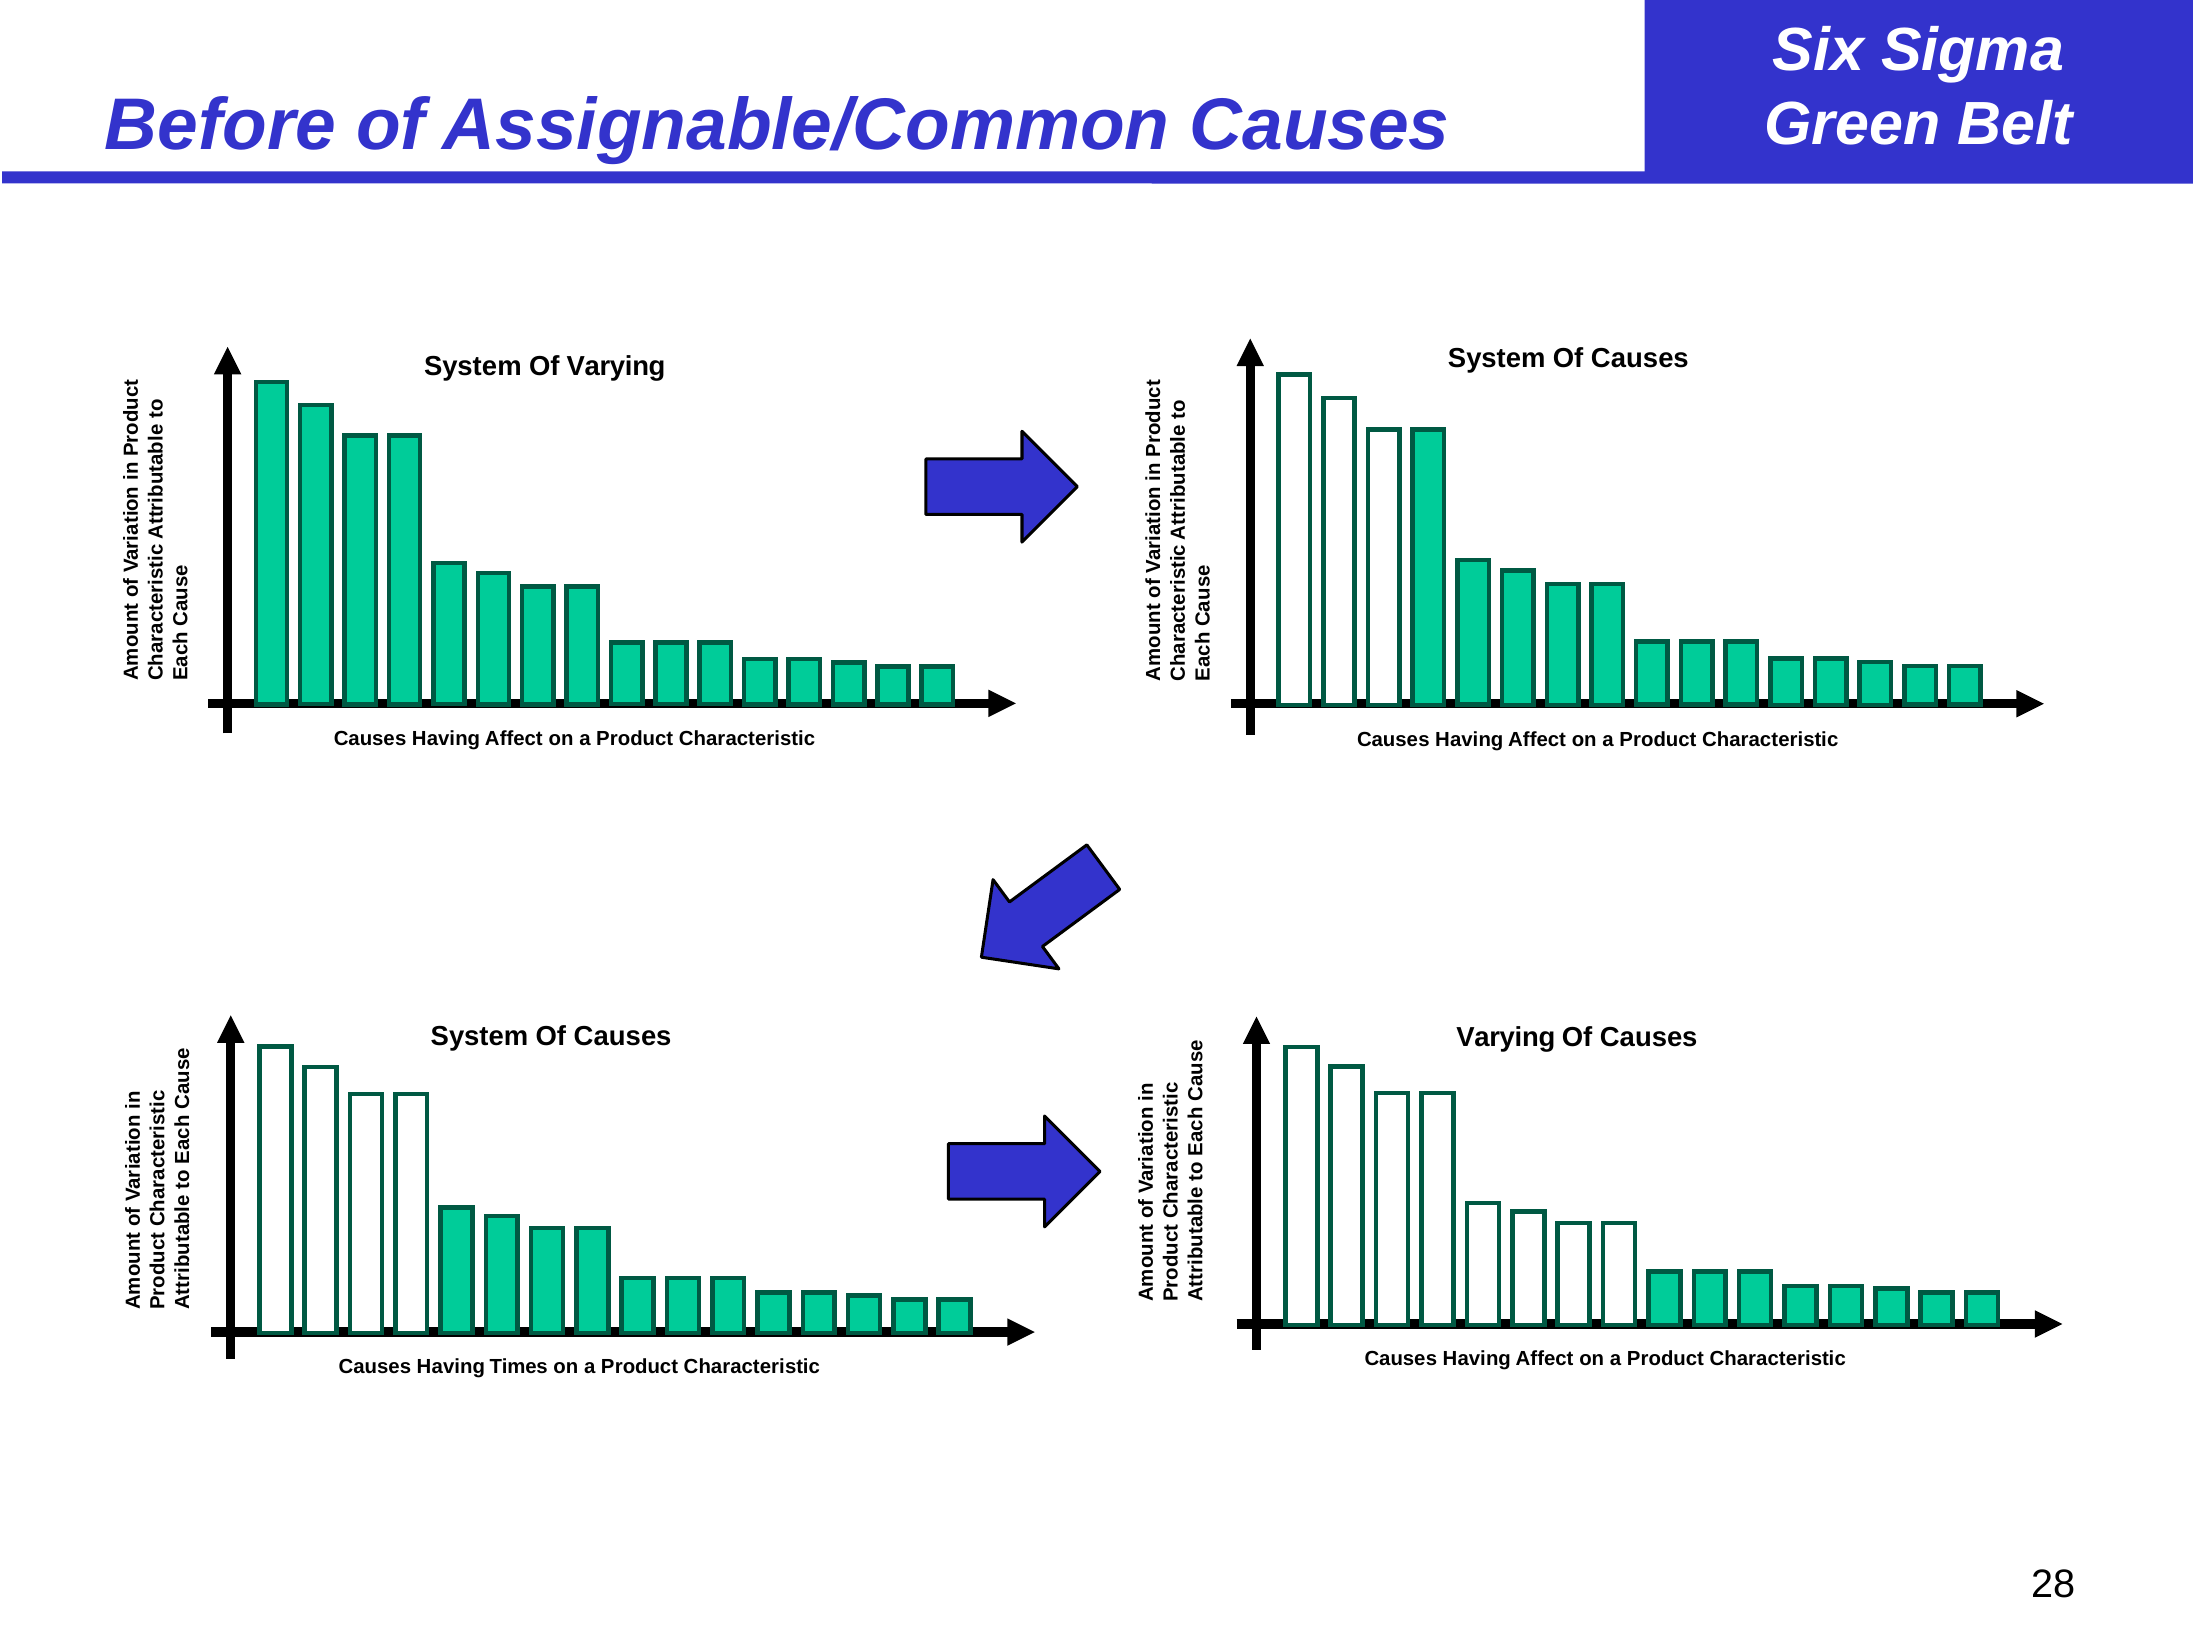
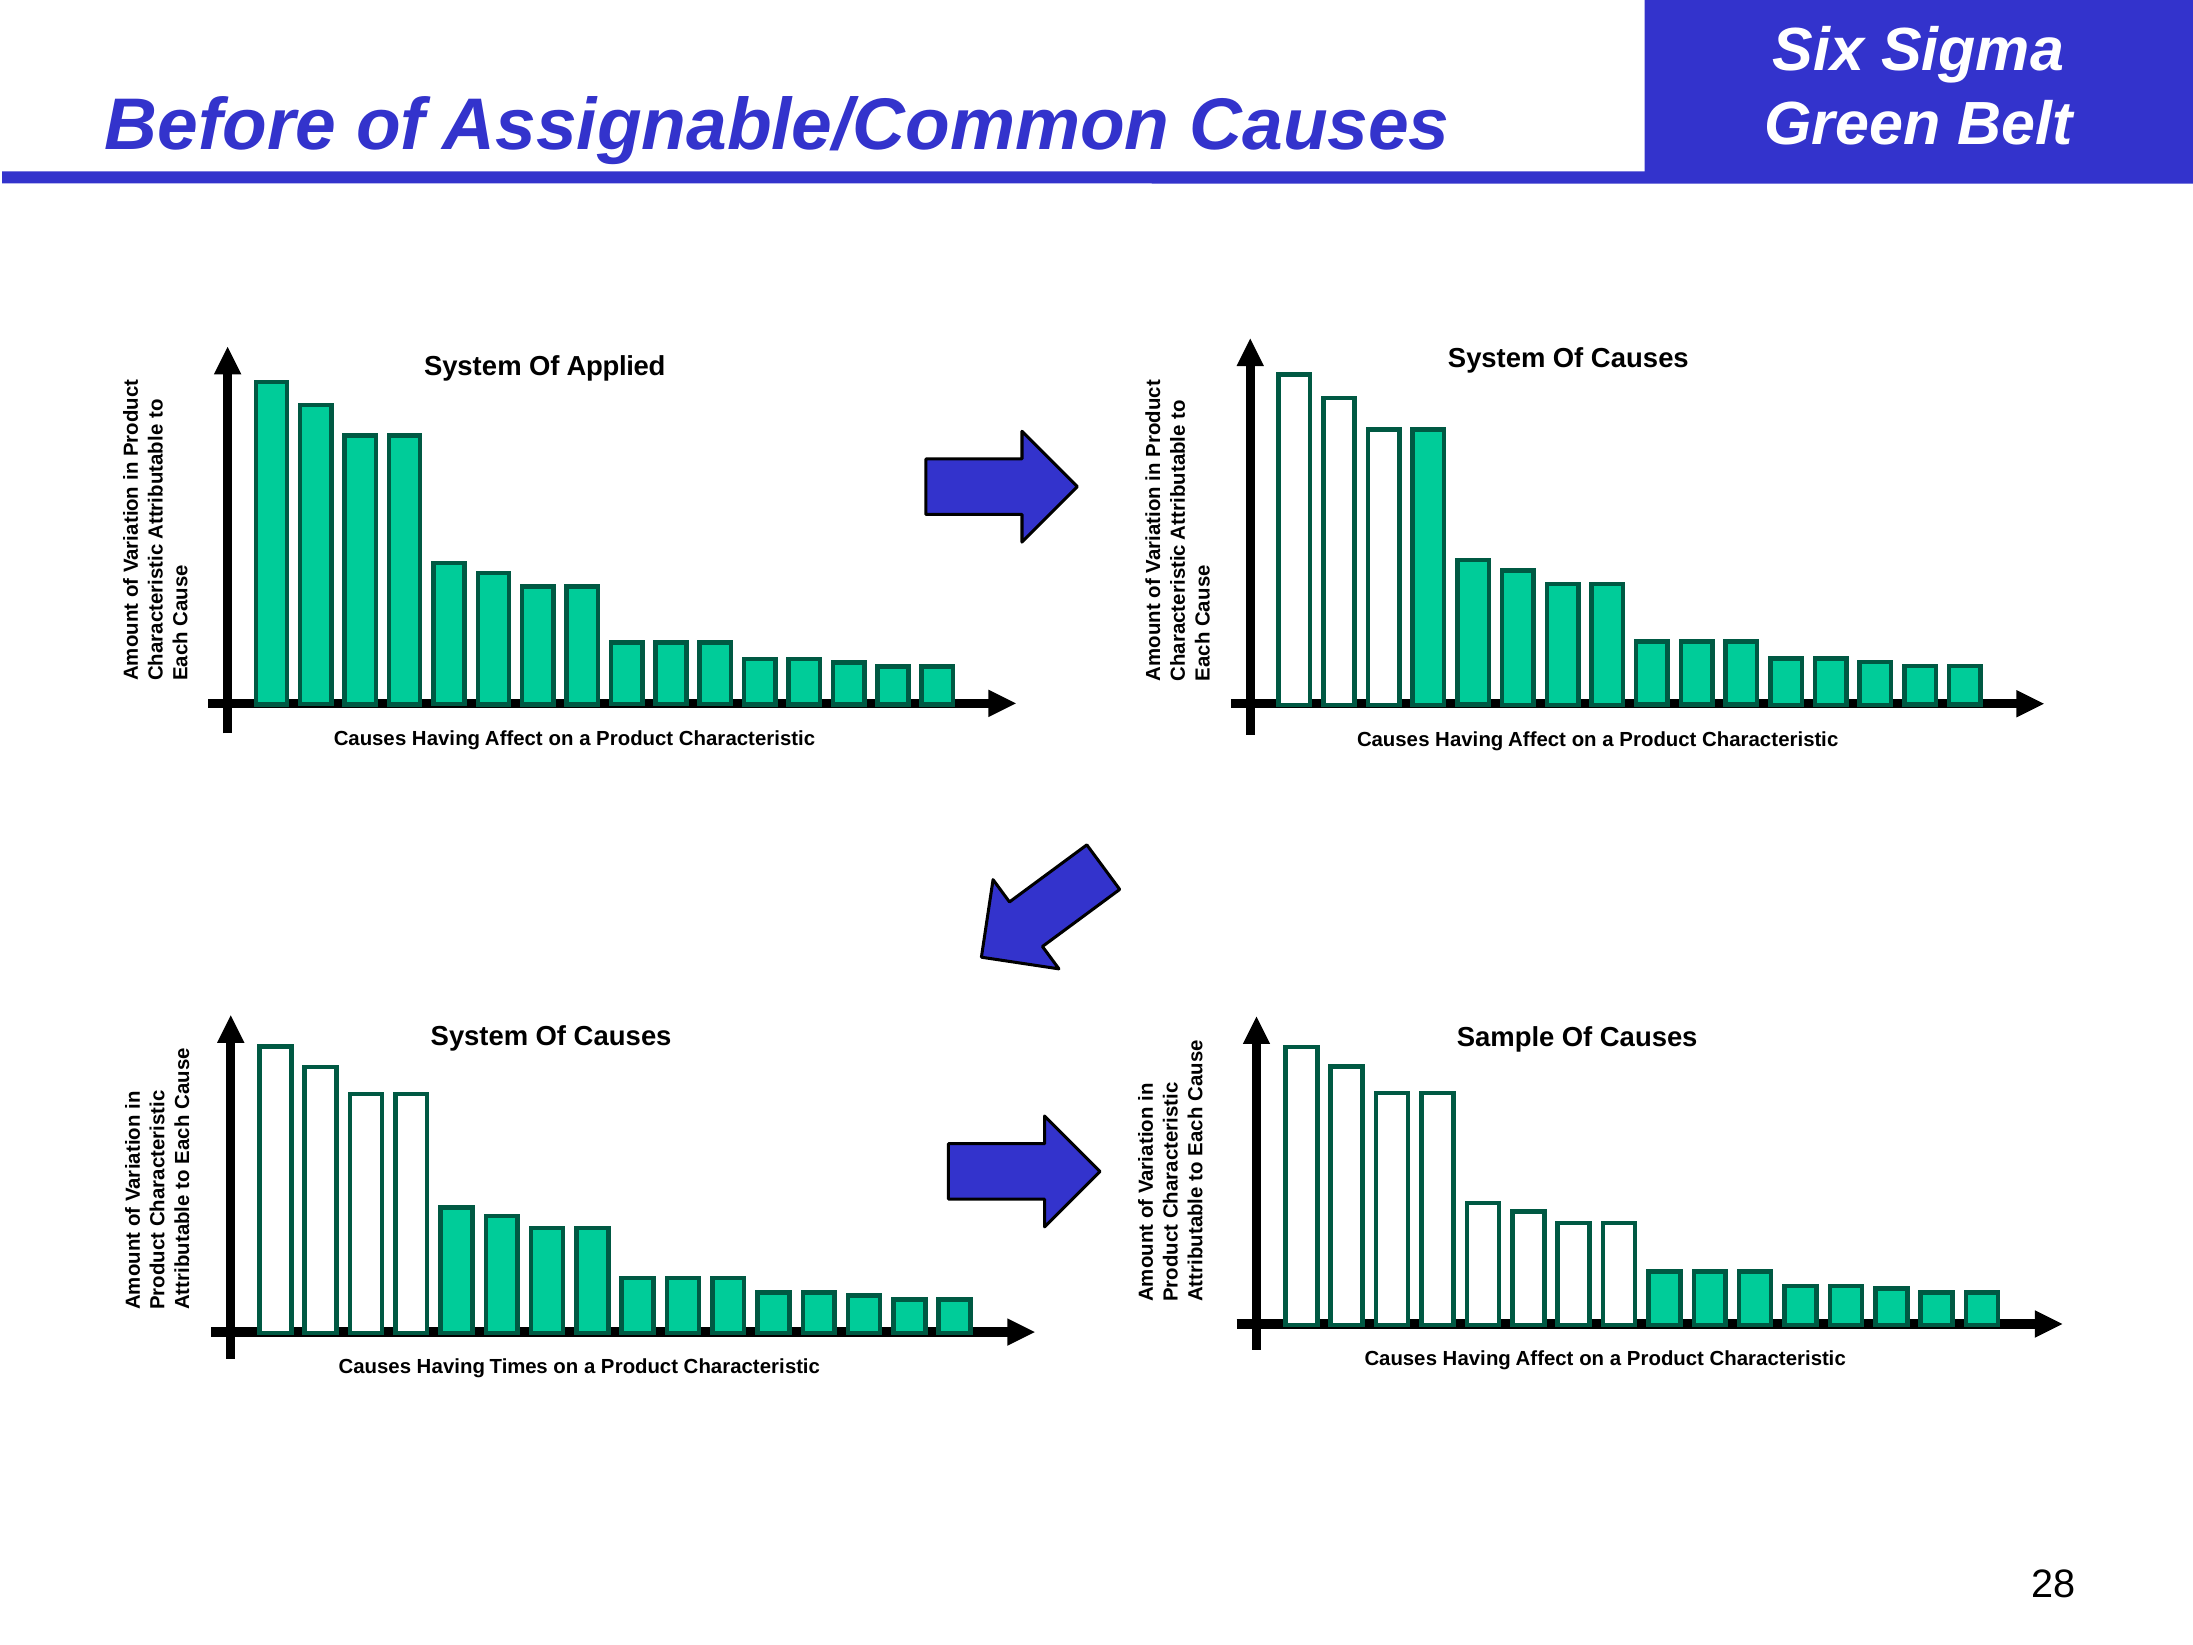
Of Varying: Varying -> Applied
Varying at (1506, 1037): Varying -> Sample
